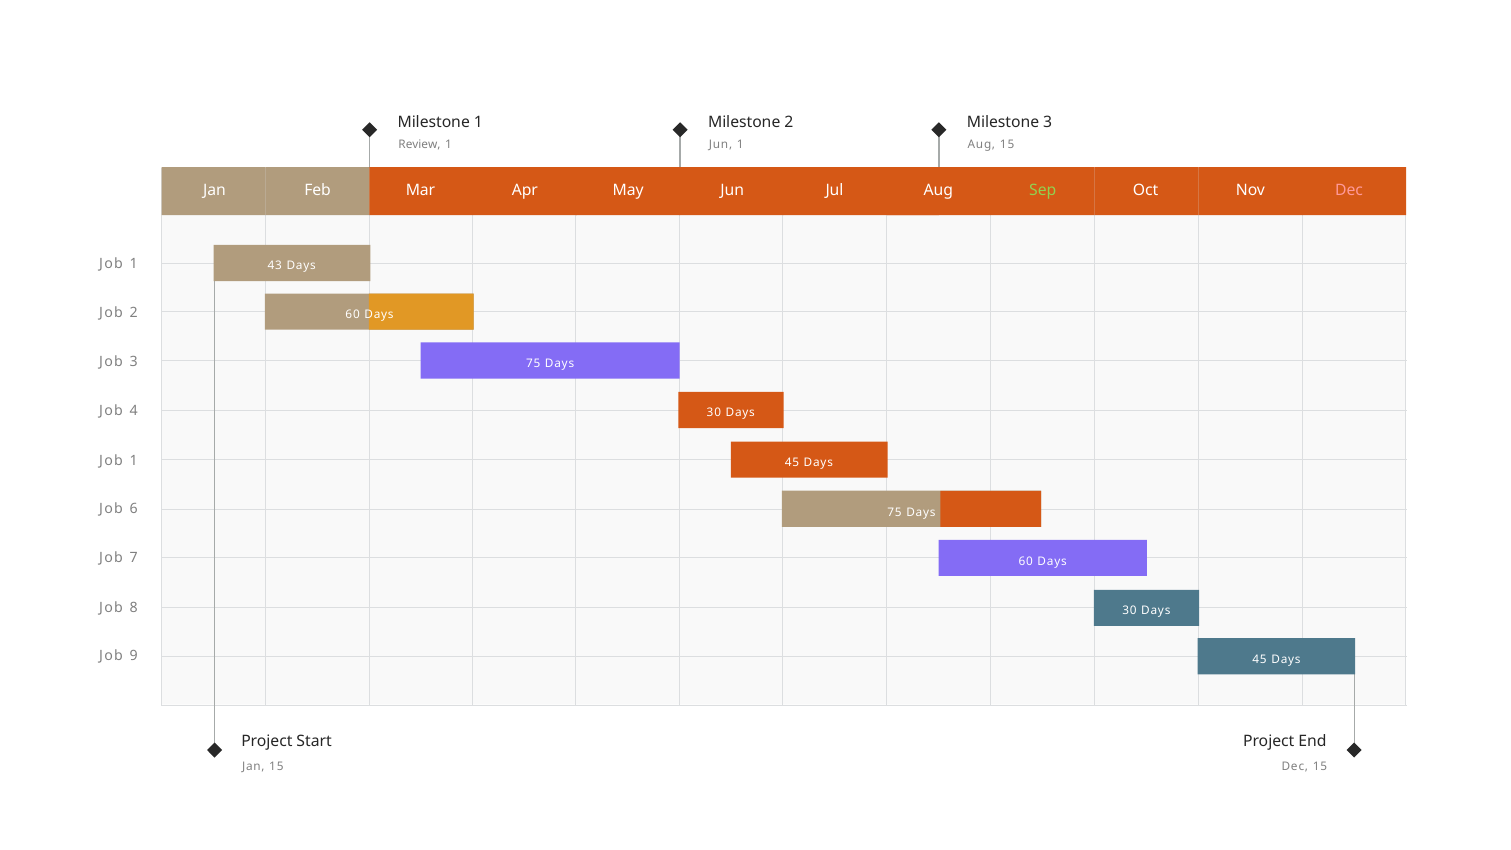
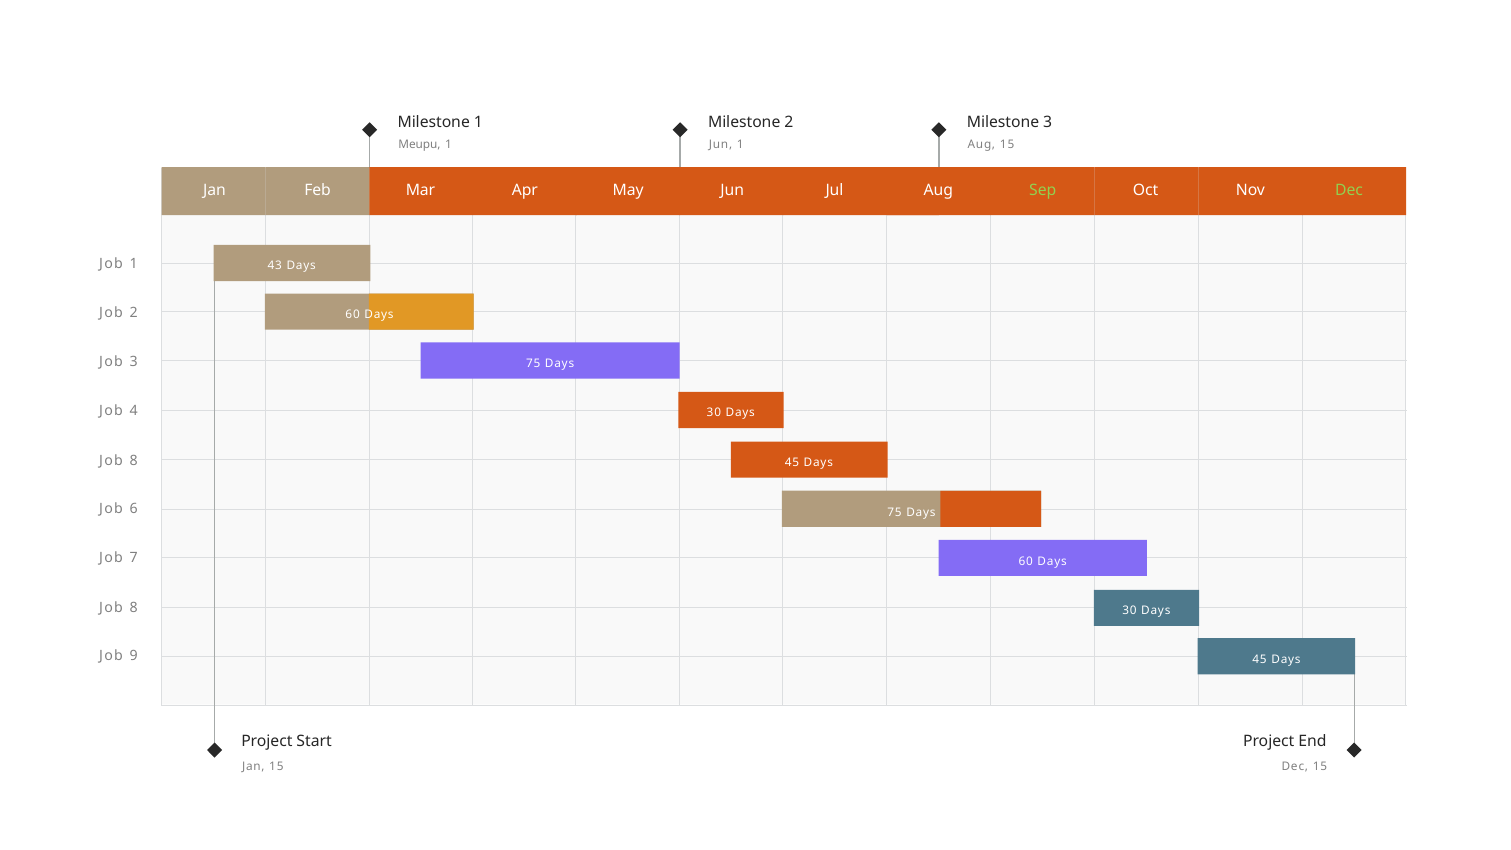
Review: Review -> Meupu
Dec at (1349, 190) colour: pink -> light green
1 at (134, 461): 1 -> 8
